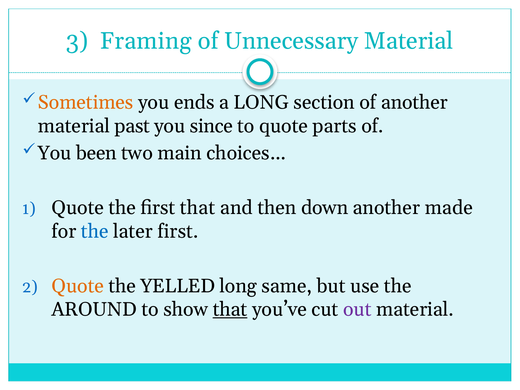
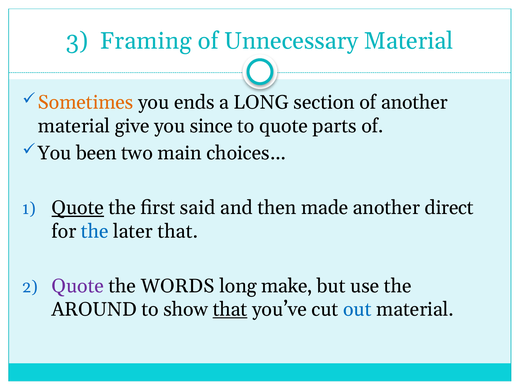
past: past -> give
Quote at (78, 208) underline: none -> present
first that: that -> said
down: down -> made
made: made -> direct
later first: first -> that
Quote at (78, 286) colour: orange -> purple
YELLED: YELLED -> WORDS
same: same -> make
out colour: purple -> blue
